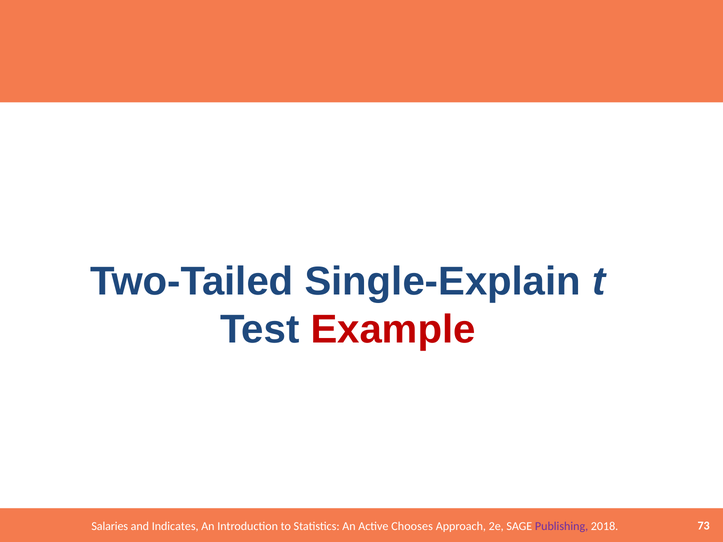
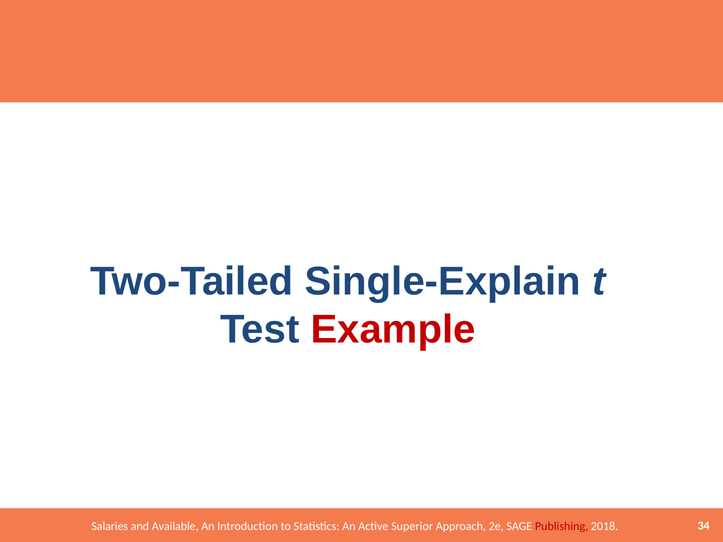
Indicates: Indicates -> Available
Chooses: Chooses -> Superior
Publishing colour: purple -> red
73: 73 -> 34
